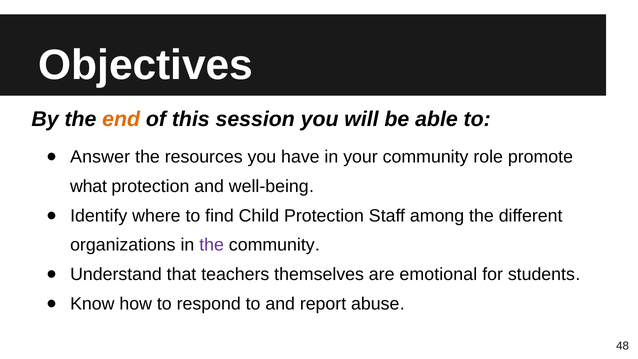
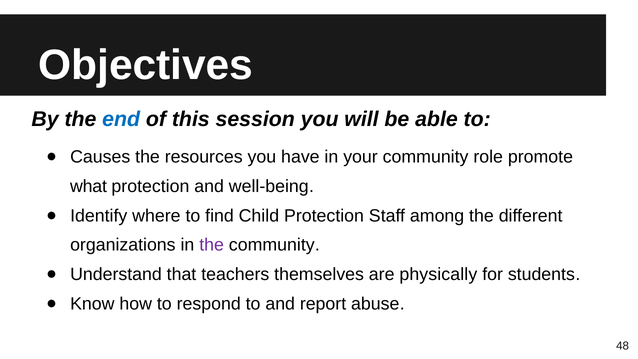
end colour: orange -> blue
Answer: Answer -> Causes
emotional: emotional -> physically
